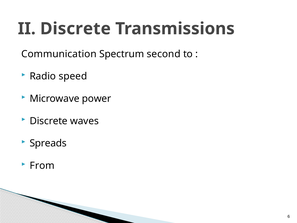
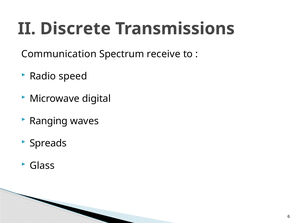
second: second -> receive
power: power -> digital
Discrete at (49, 121): Discrete -> Ranging
From: From -> Glass
